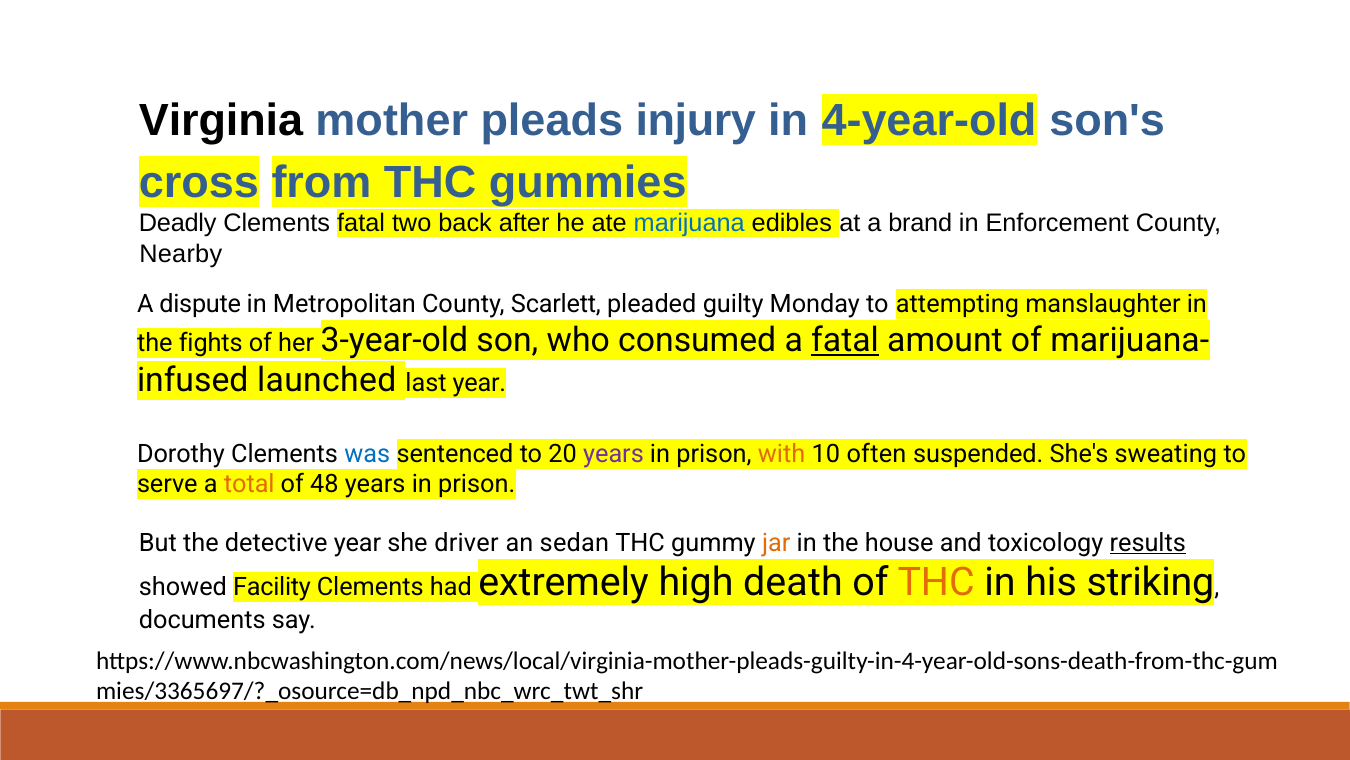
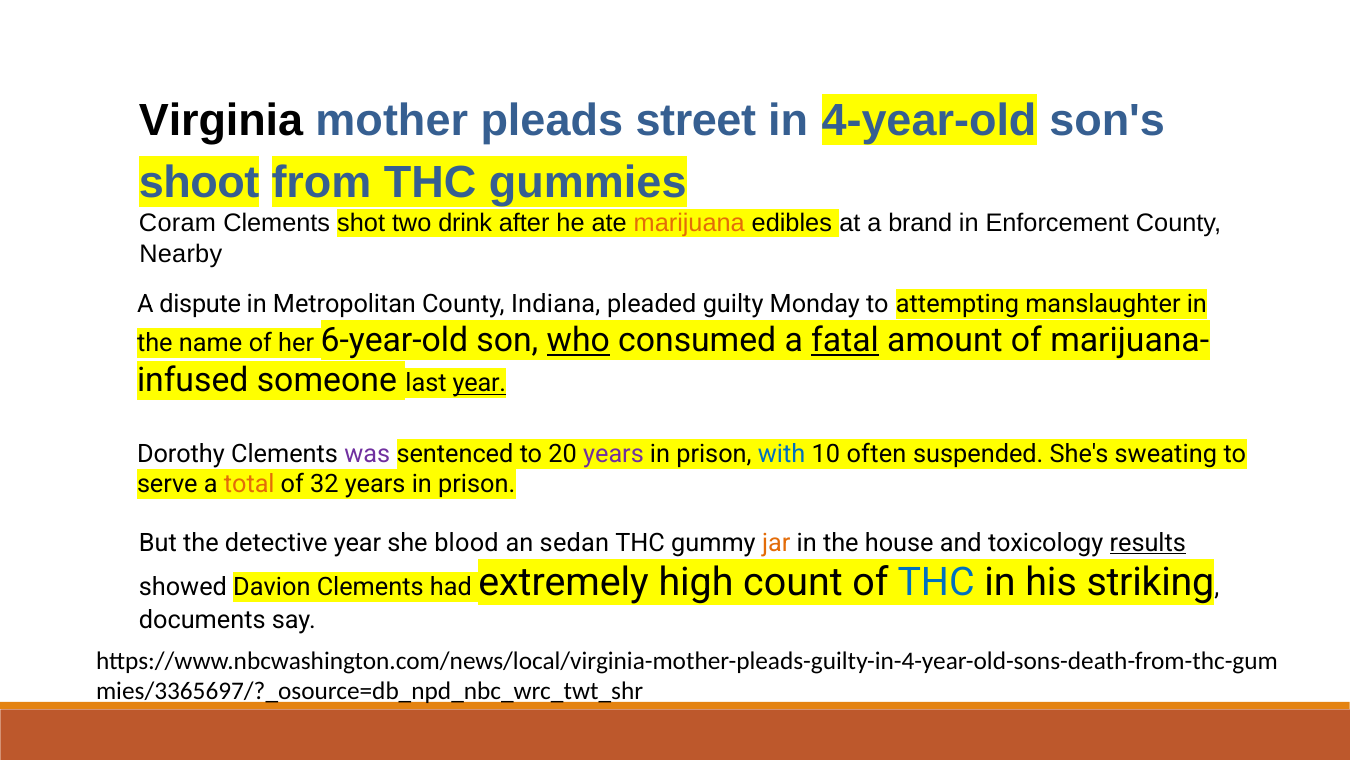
injury: injury -> street
cross: cross -> shoot
Deadly: Deadly -> Coram
Clements fatal: fatal -> shot
back: back -> drink
marijuana colour: blue -> orange
Scarlett: Scarlett -> Indiana
fights: fights -> name
3-year-old: 3-year-old -> 6-year-old
who underline: none -> present
launched: launched -> someone
year at (479, 383) underline: none -> present
was colour: blue -> purple
with colour: orange -> blue
48: 48 -> 32
driver: driver -> blood
Facility: Facility -> Davion
death: death -> count
THC at (936, 582) colour: orange -> blue
